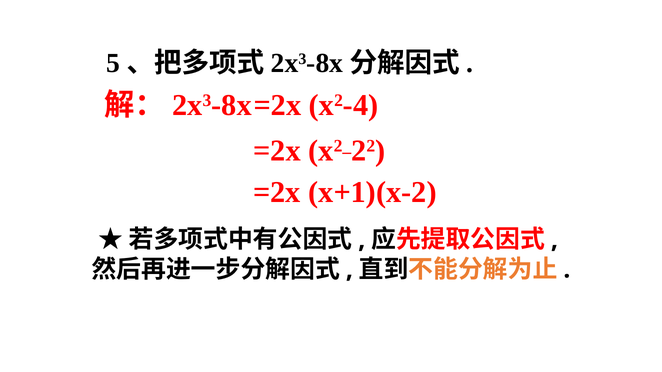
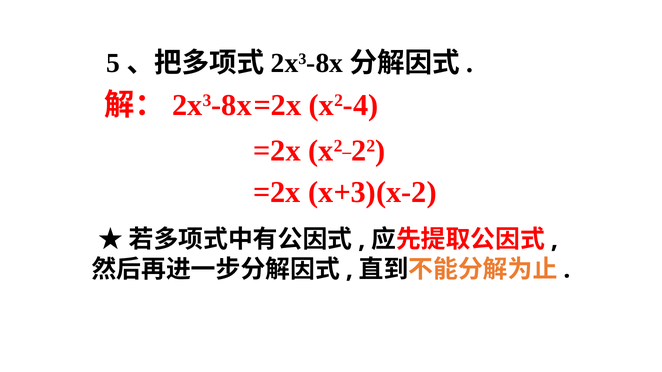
x+1)(x-2: x+1)(x-2 -> x+3)(x-2
